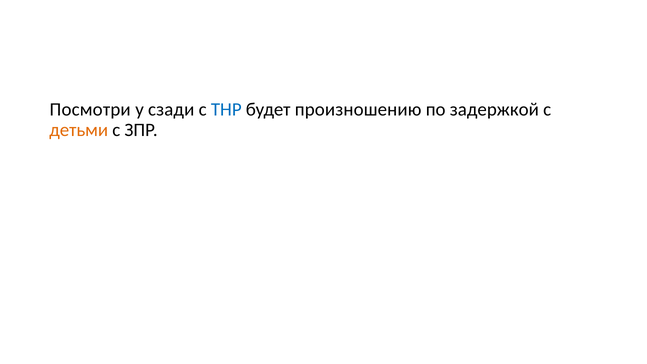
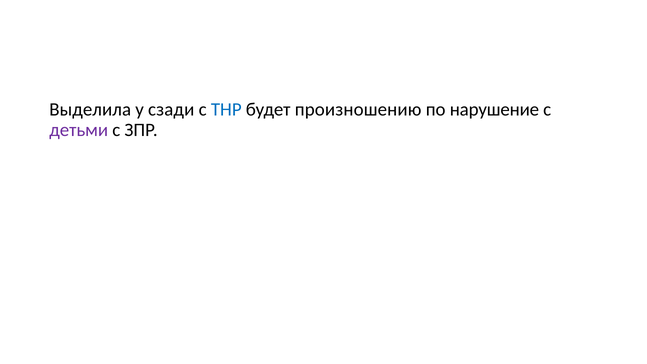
Посмотри: Посмотри -> Выделила
задержкой: задержкой -> нарушение
детьми colour: orange -> purple
